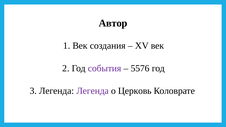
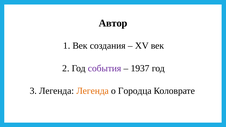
5576: 5576 -> 1937
Легенда at (93, 91) colour: purple -> orange
Церковь: Церковь -> Городца
